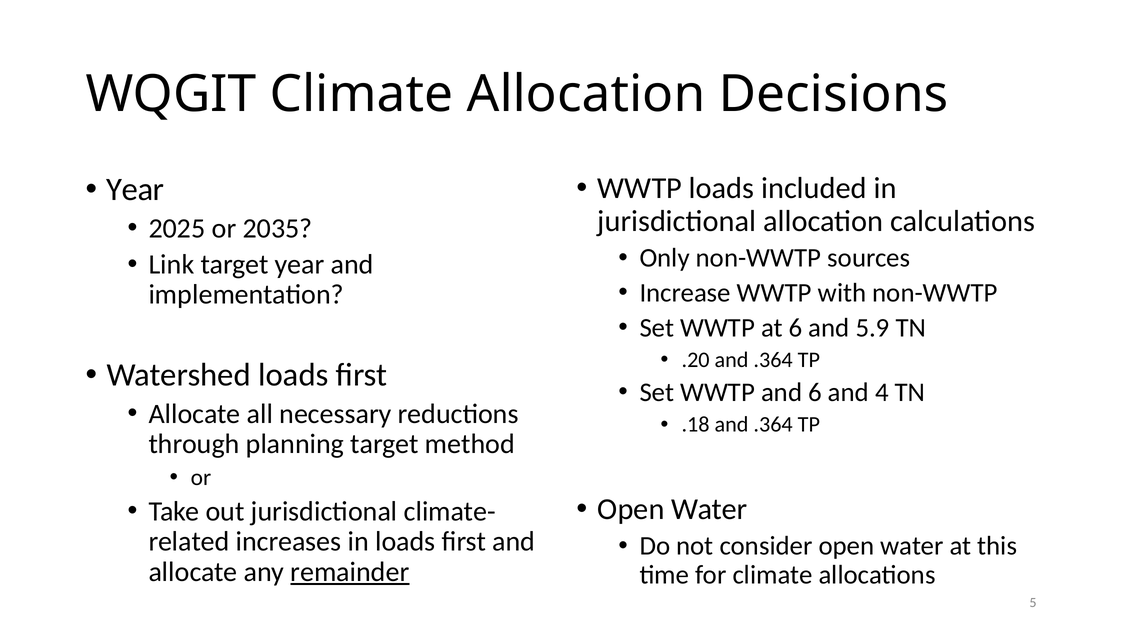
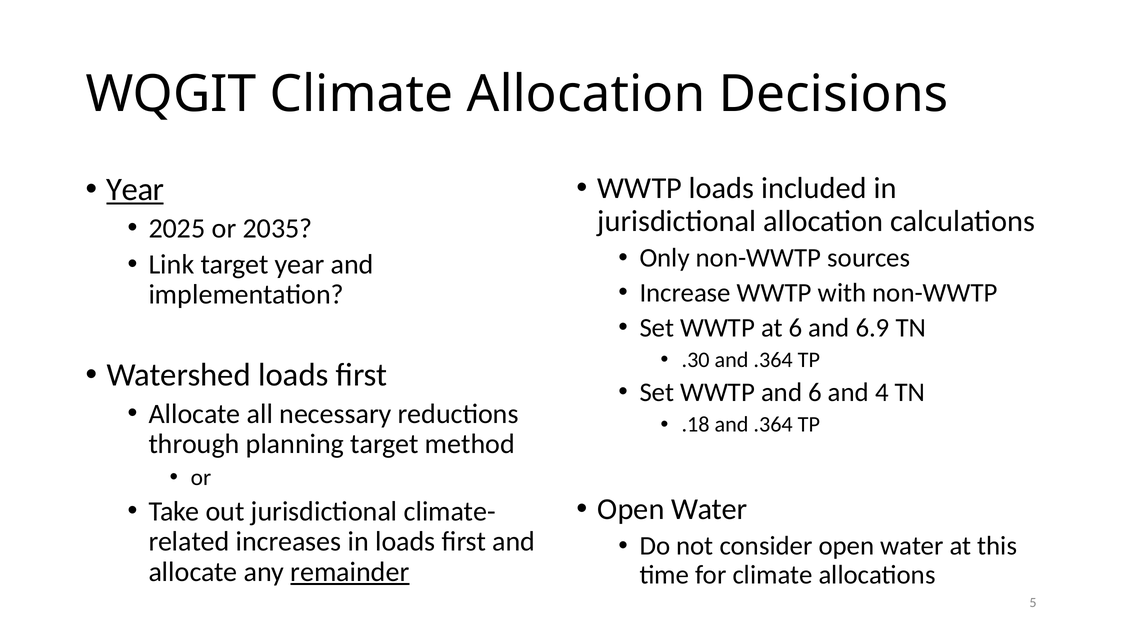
Year at (135, 190) underline: none -> present
5.9: 5.9 -> 6.9
.20: .20 -> .30
